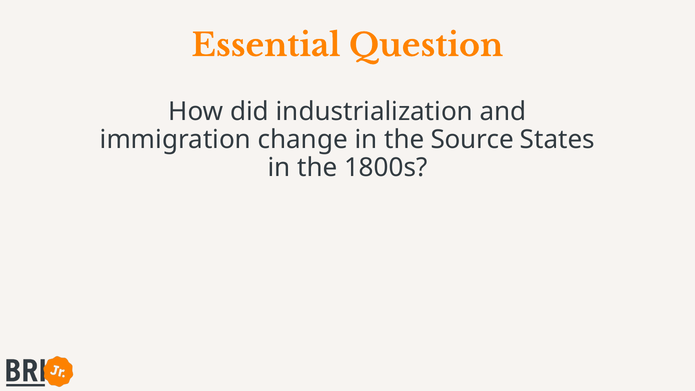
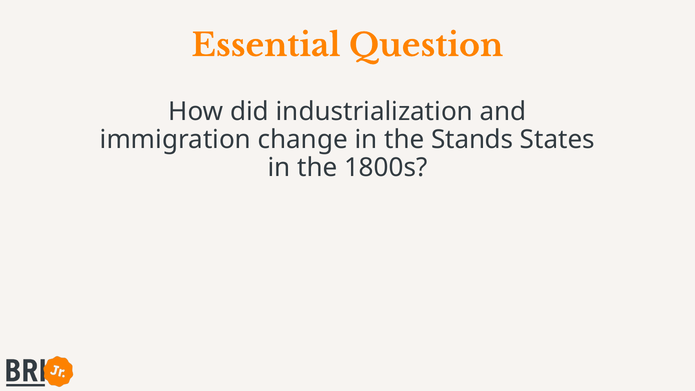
Source: Source -> Stands
